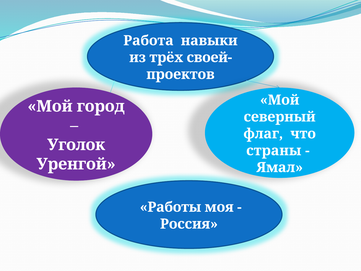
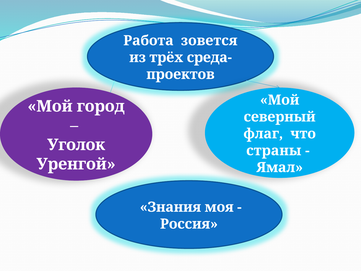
навыки: навыки -> зовется
своей-: своей- -> среда-
Работы: Работы -> Знания
